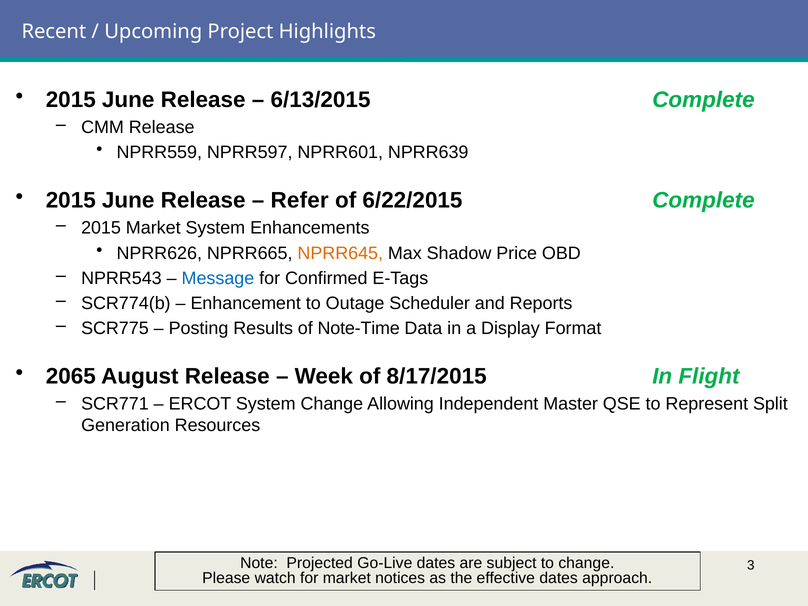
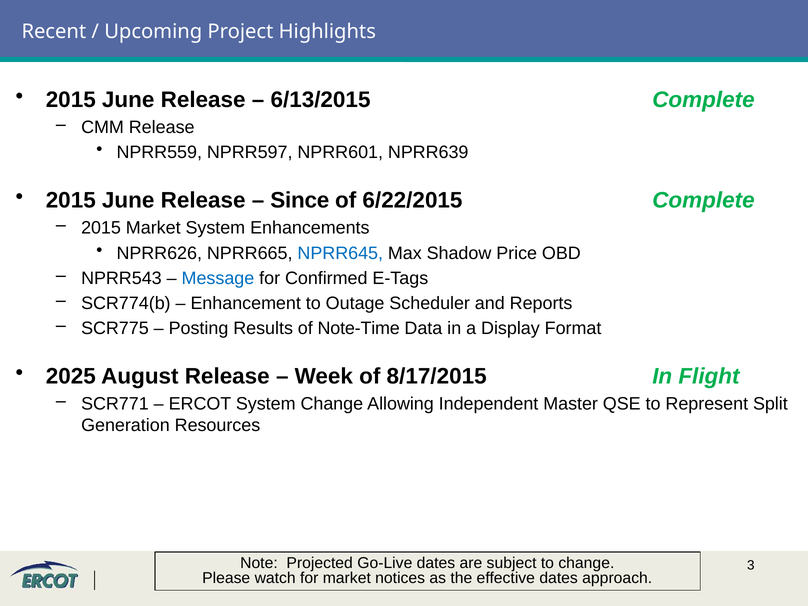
Refer: Refer -> Since
NPRR645 colour: orange -> blue
2065: 2065 -> 2025
